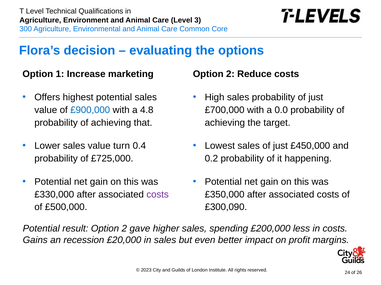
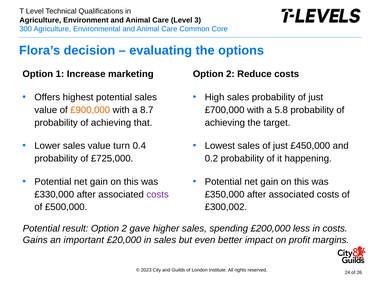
£900,000 colour: blue -> orange
4.8: 4.8 -> 8.7
0.0: 0.0 -> 5.8
£300,090: £300,090 -> £300,002
recession: recession -> important
